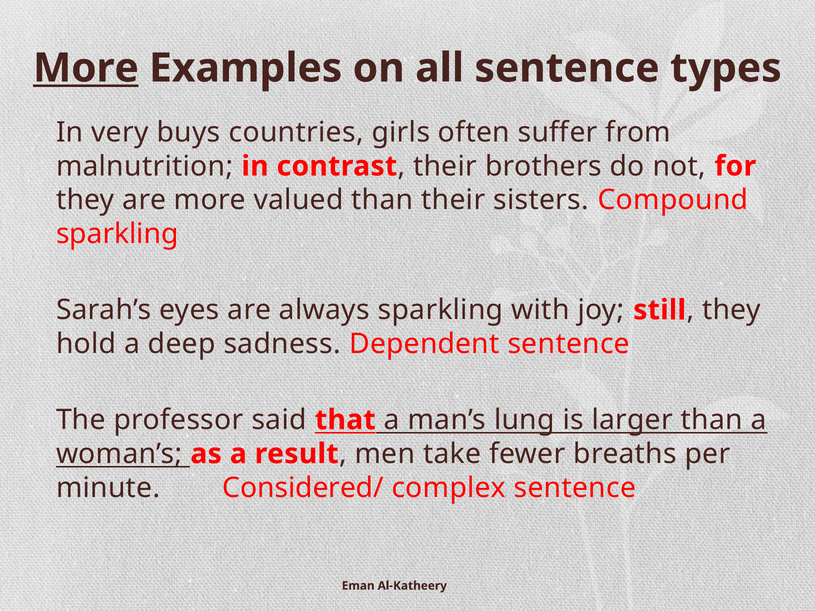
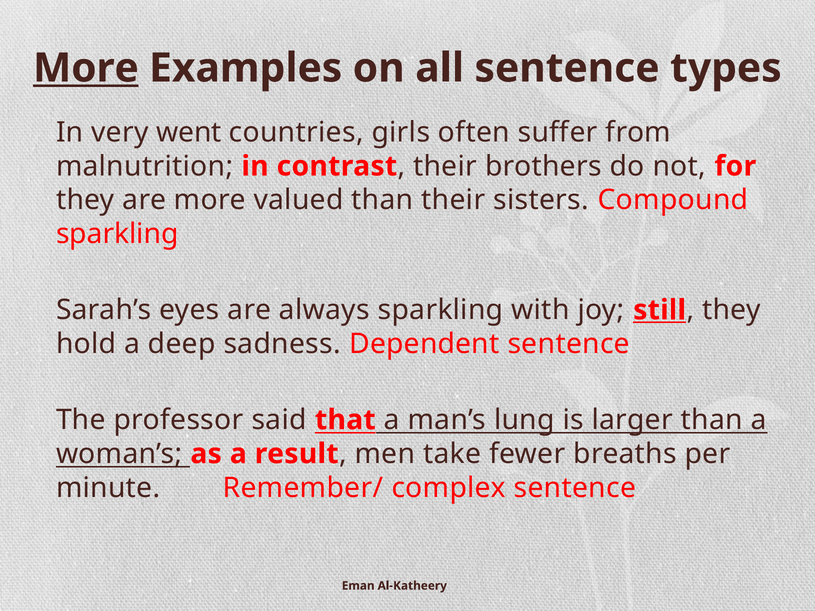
buys: buys -> went
still underline: none -> present
Considered/: Considered/ -> Remember/
